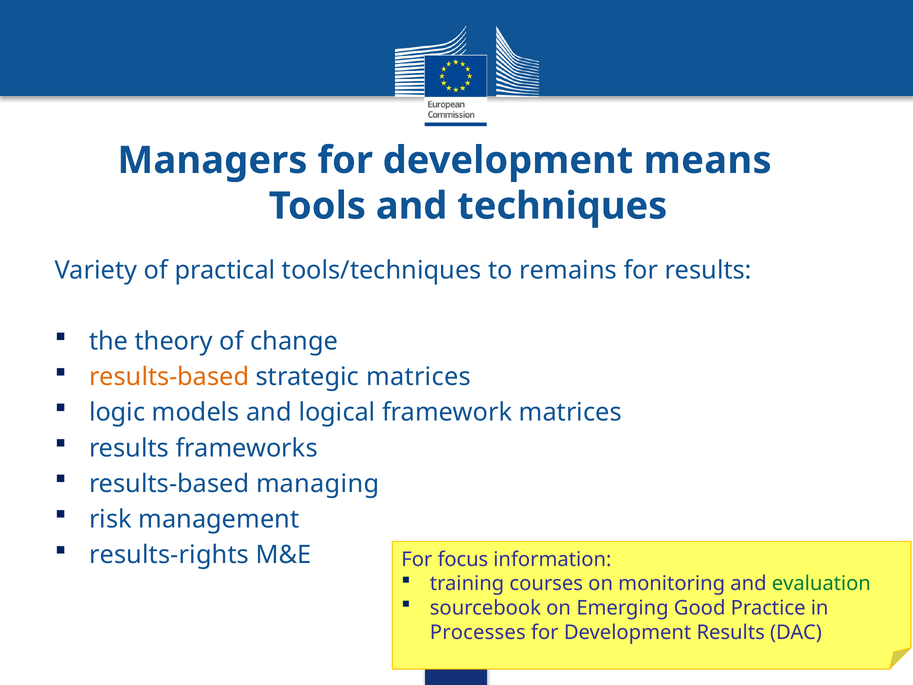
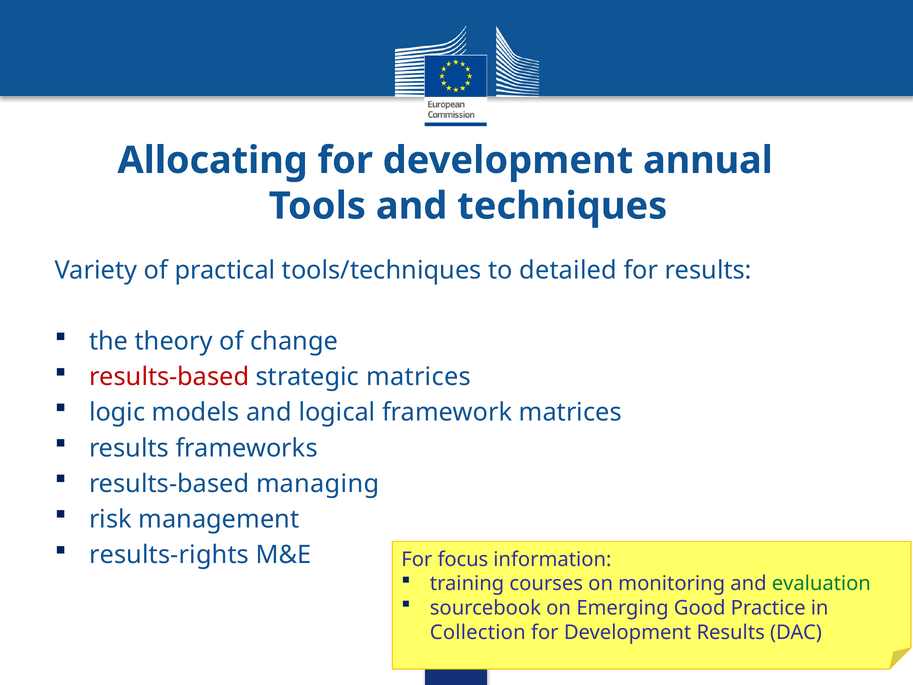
Managers: Managers -> Allocating
means: means -> annual
remains: remains -> detailed
results-based at (169, 377) colour: orange -> red
Processes: Processes -> Collection
